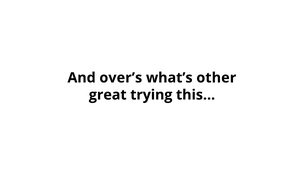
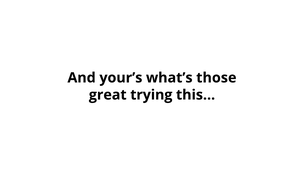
over’s: over’s -> your’s
other: other -> those
